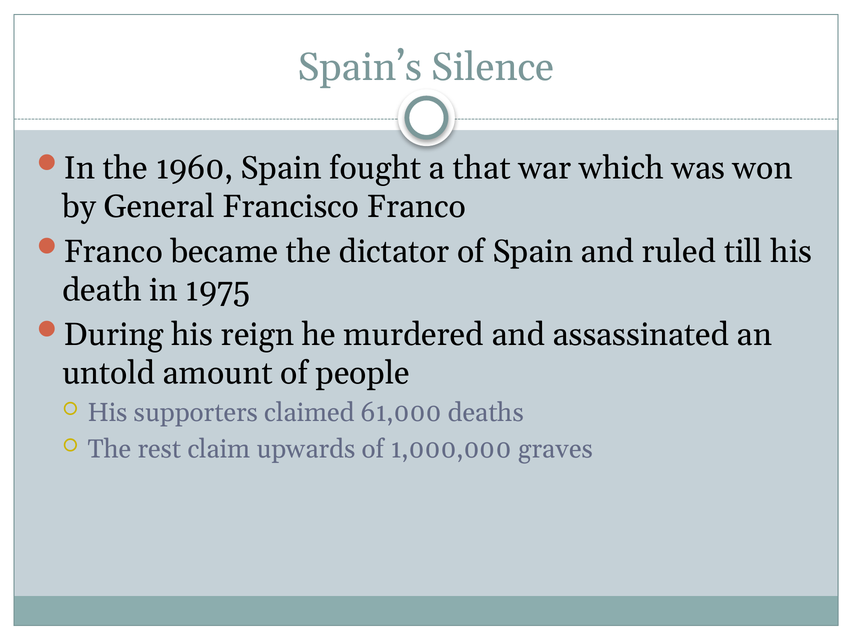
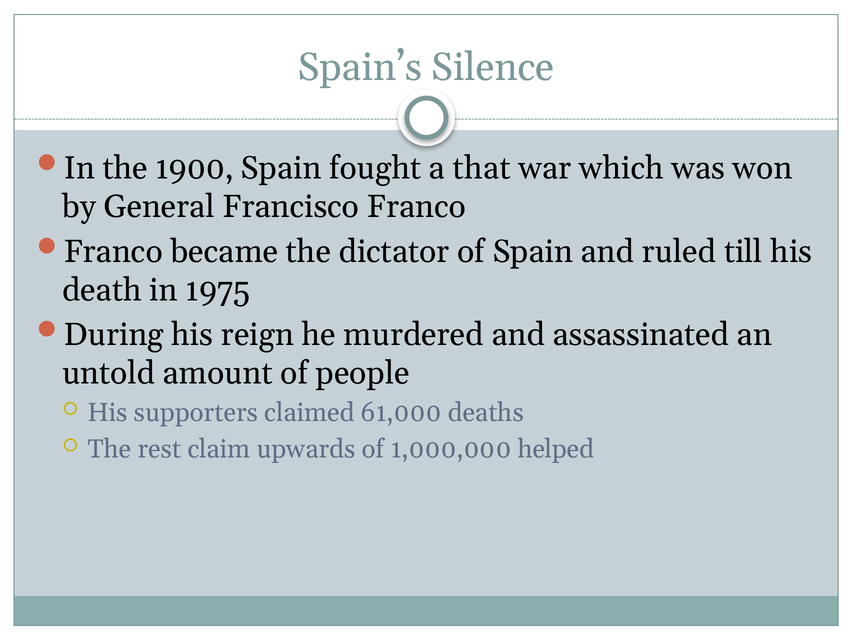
1960: 1960 -> 1900
graves: graves -> helped
